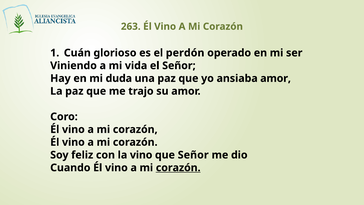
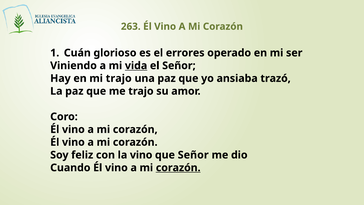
perdón: perdón -> errores
vida underline: none -> present
mi duda: duda -> trajo
ansiaba amor: amor -> trazó
